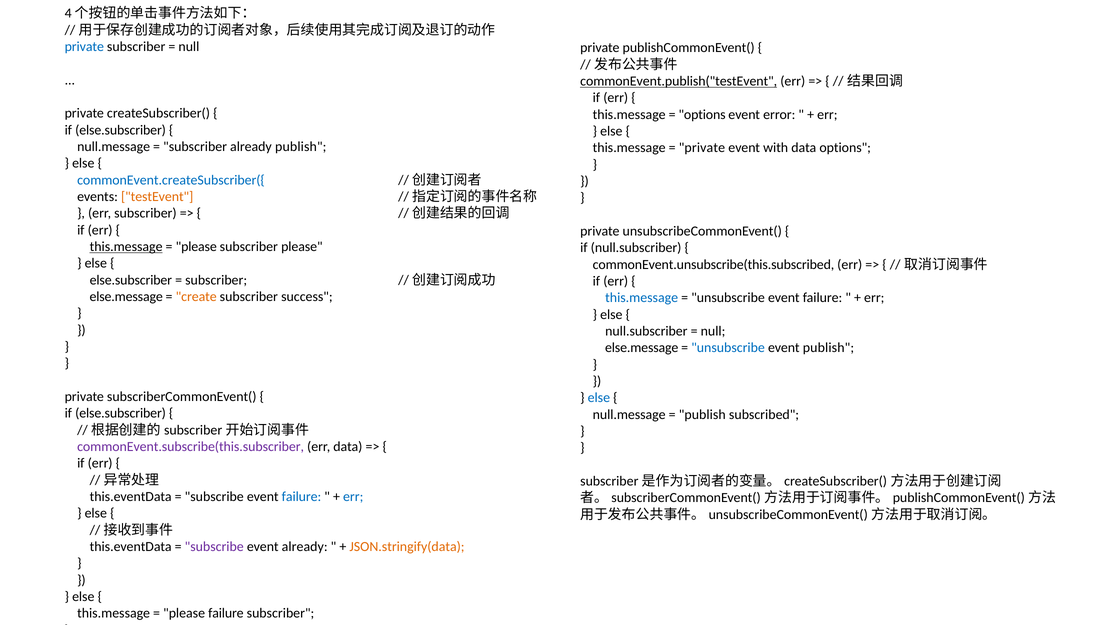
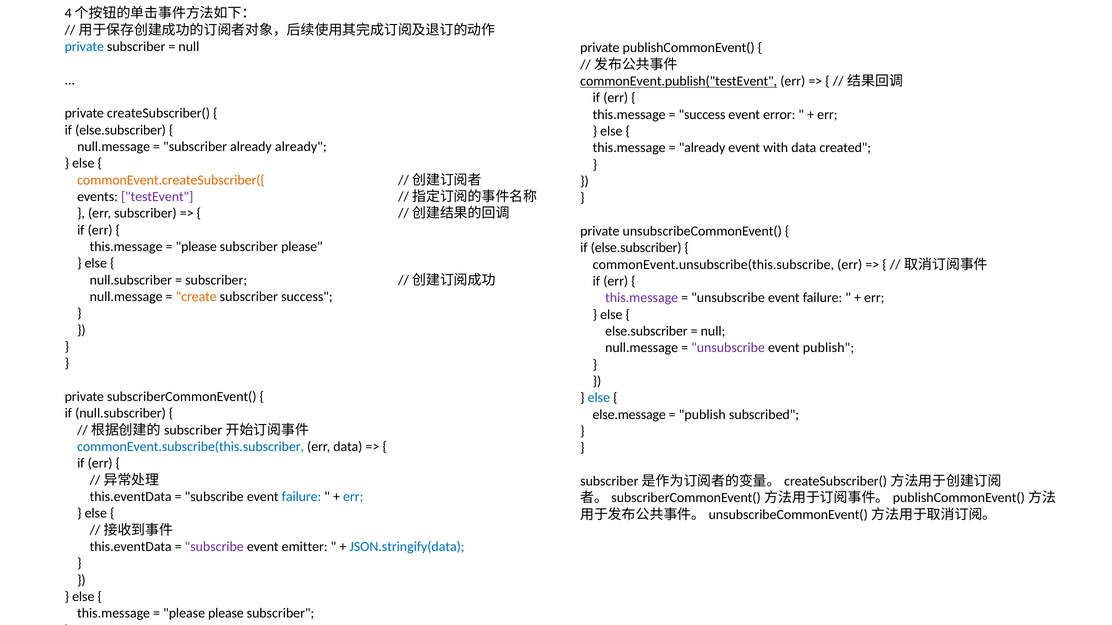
options at (702, 115): options -> success
already publish: publish -> already
private at (702, 148): private -> already
data options: options -> created
commonEvent.createSubscriber({ colour: blue -> orange
testEvent colour: orange -> purple
this.message at (126, 247) underline: present -> none
null.subscriber at (636, 248): null.subscriber -> else.subscriber
commonEvent.unsubscribe(this.subscribed: commonEvent.unsubscribe(this.subscribed -> commonEvent.unsubscribe(this.subscribe
else.subscriber at (131, 280): else.subscriber -> null.subscriber
else.message at (126, 297): else.message -> null.message
this.message at (642, 298) colour: blue -> purple
null.subscriber at (646, 331): null.subscriber -> else.subscriber
else.message at (642, 348): else.message -> null.message
unsubscribe at (728, 348) colour: blue -> purple
else.subscriber at (121, 414): else.subscriber -> null.subscriber
null.message at (629, 415): null.message -> else.message
commonEvent.subscribe(this.subscriber colour: purple -> blue
event already: already -> emitter
JSON.stringify(data colour: orange -> blue
please failure: failure -> please
